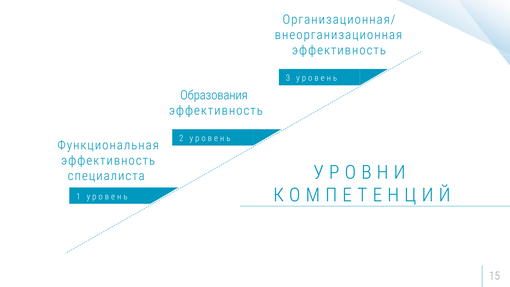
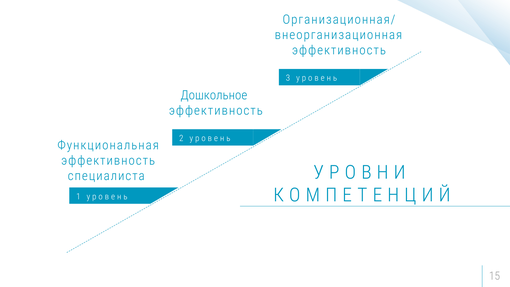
Образования: Образования -> Дошкольное
